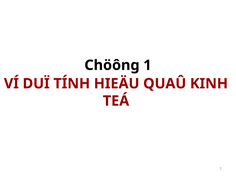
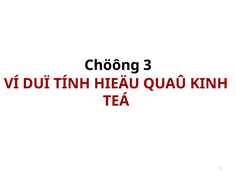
Chöông 1: 1 -> 3
